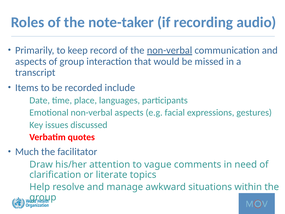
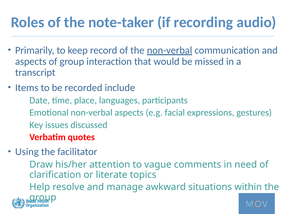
Much: Much -> Using
